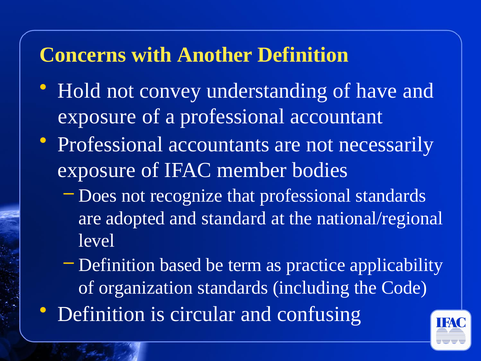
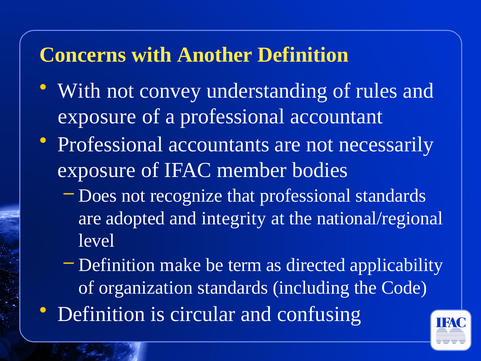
Hold at (79, 91): Hold -> With
have: have -> rules
standard: standard -> integrity
based: based -> make
practice: practice -> directed
